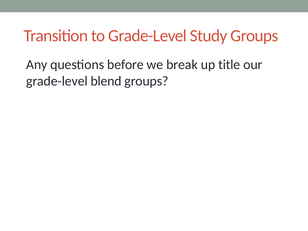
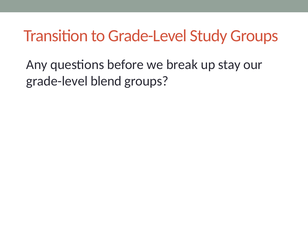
title: title -> stay
